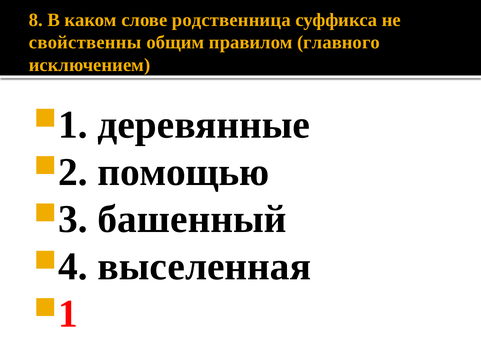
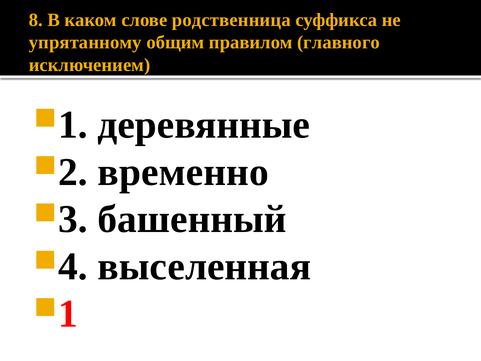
свойственны: свойственны -> упрятанному
помощью: помощью -> временно
